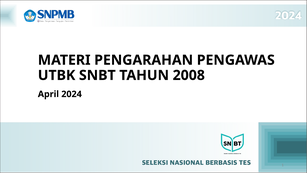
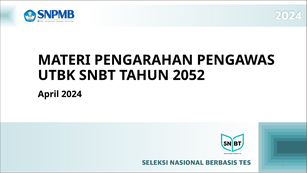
2008: 2008 -> 2052
